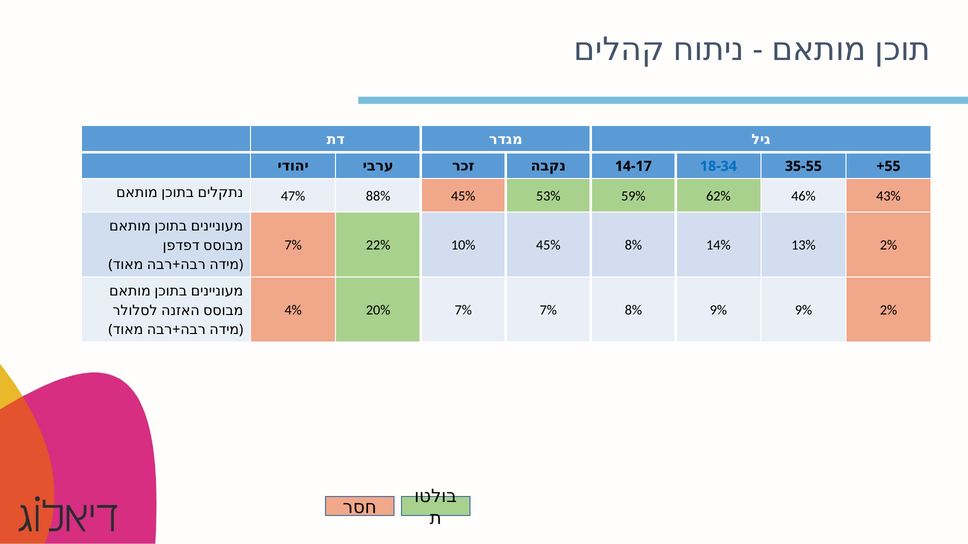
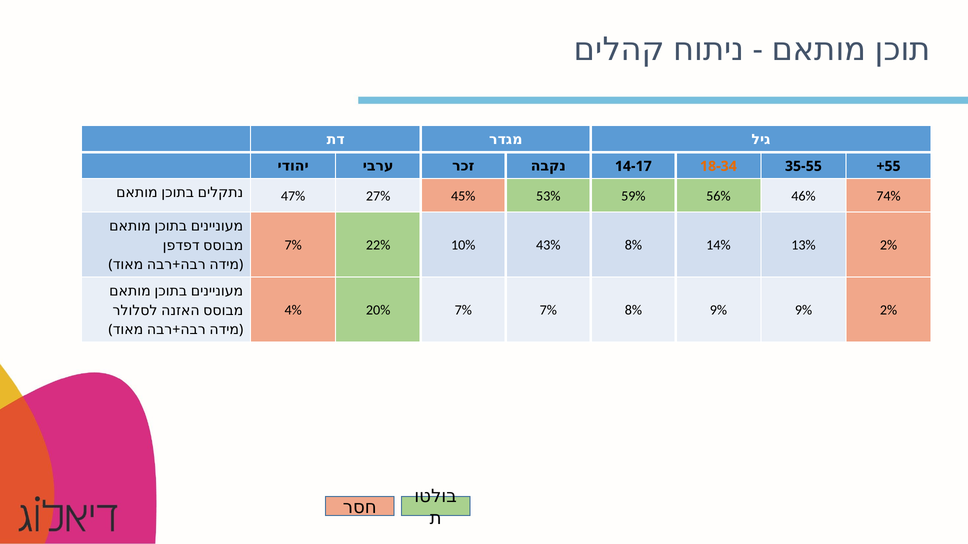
18-34 colour: blue -> orange
88%: 88% -> 27%
62%: 62% -> 56%
43%: 43% -> 74%
10% 45%: 45% -> 43%
